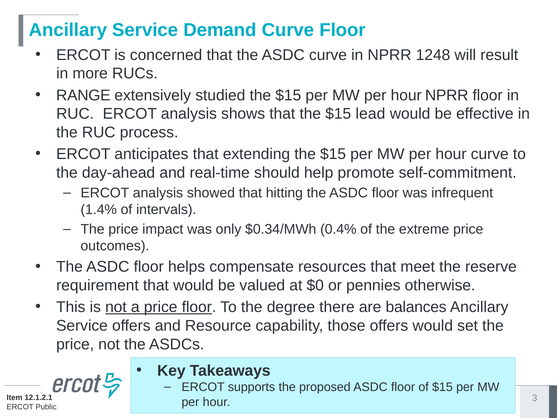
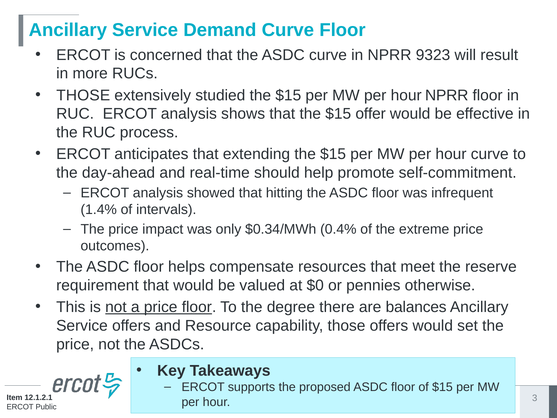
1248: 1248 -> 9323
RANGE at (83, 95): RANGE -> THOSE
lead: lead -> offer
